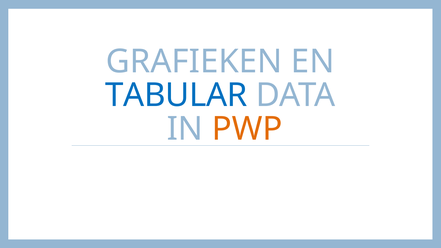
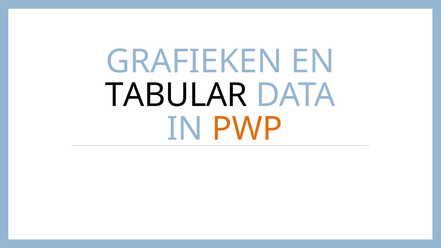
TABULAR colour: blue -> black
